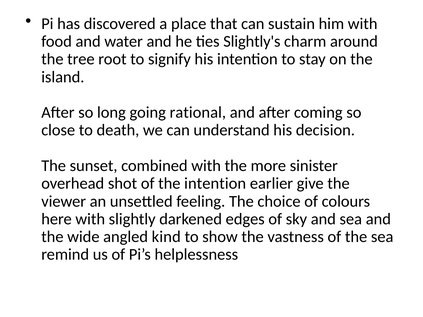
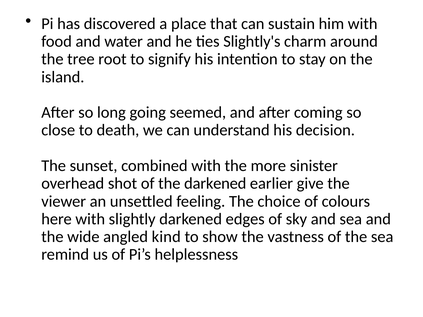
rational: rational -> seemed
the intention: intention -> darkened
